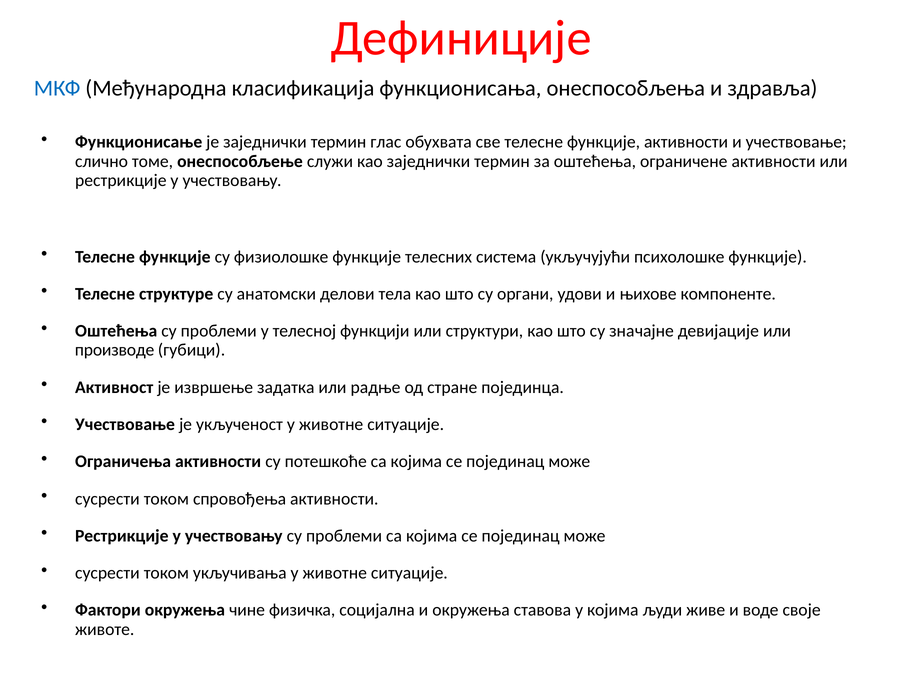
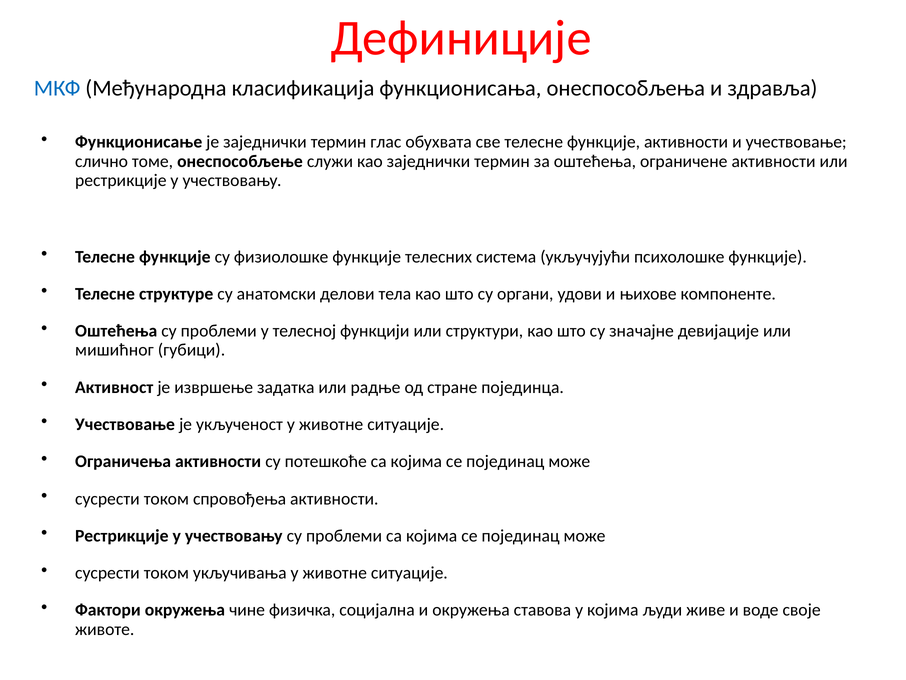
производе: производе -> мишићног
